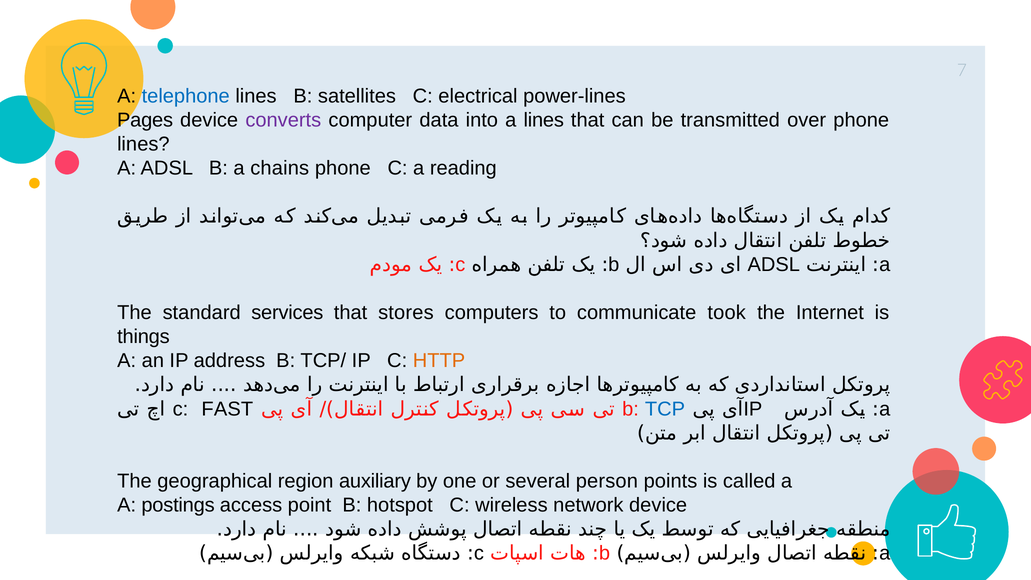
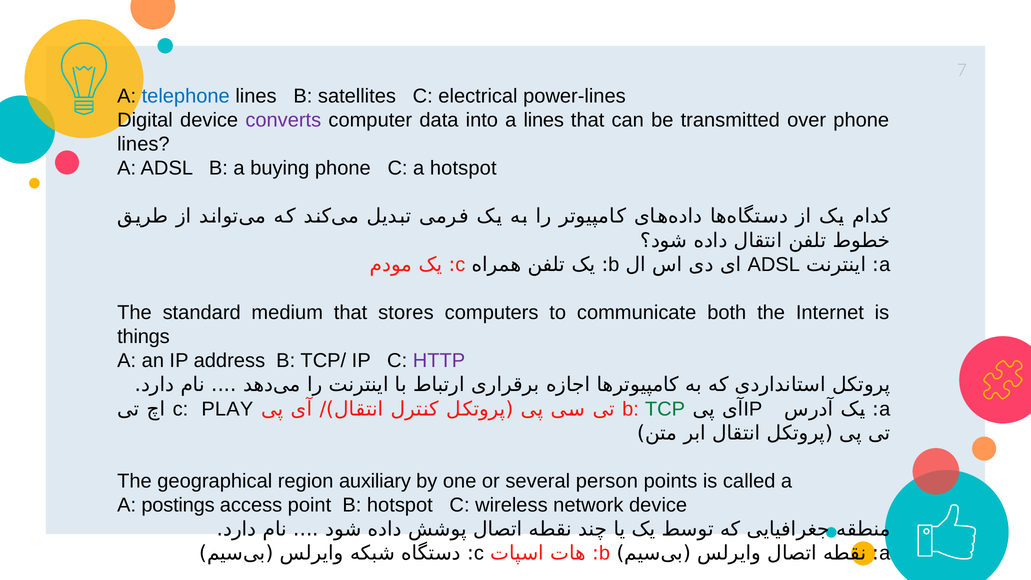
Pages: Pages -> Digital
chains: chains -> buying
a reading: reading -> hotspot
services: services -> medium
took: took -> both
HTTP colour: orange -> purple
FAST: FAST -> PLAY
TCP colour: blue -> green
